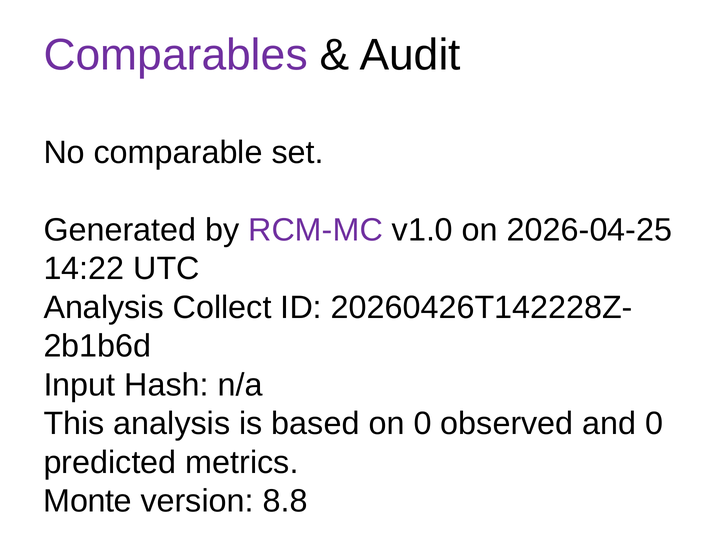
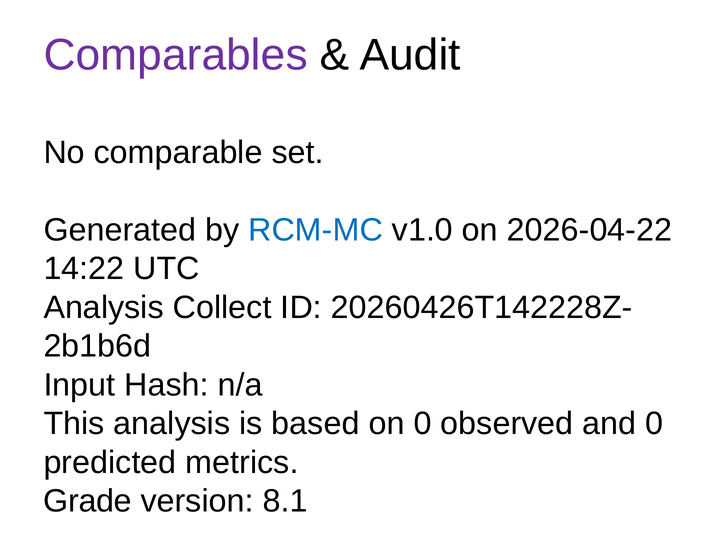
RCM-MC colour: purple -> blue
2026-04-25: 2026-04-25 -> 2026-04-22
Monte: Monte -> Grade
8.8: 8.8 -> 8.1
